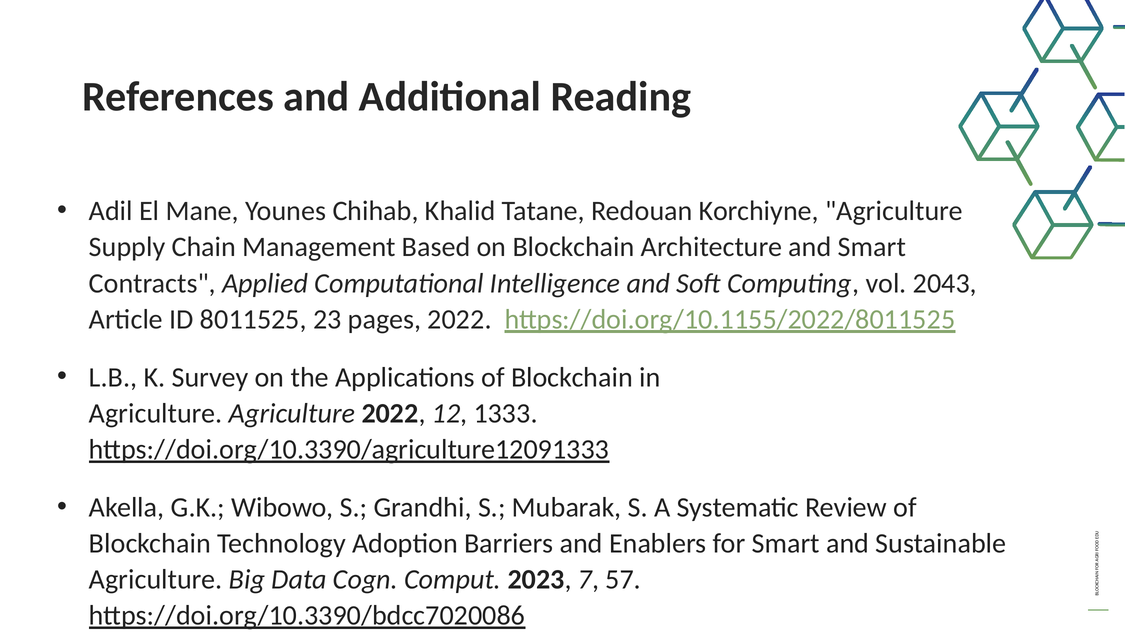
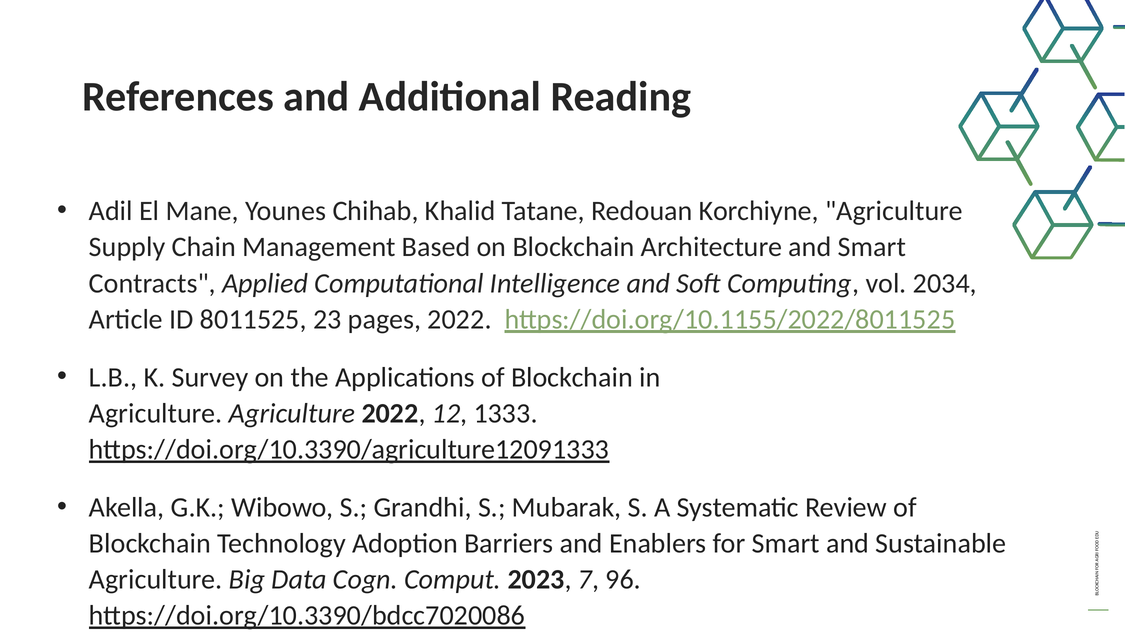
2043: 2043 -> 2034
57: 57 -> 96
